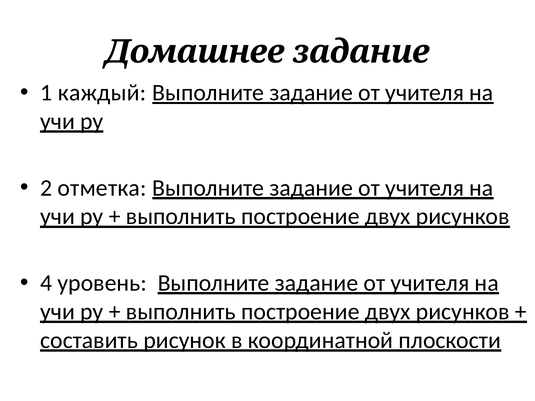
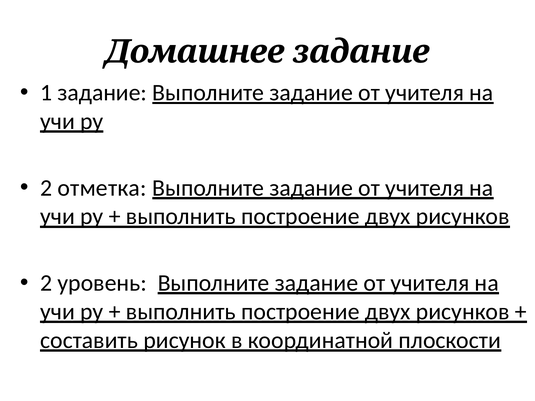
1 каждый: каждый -> задание
4 at (46, 283): 4 -> 2
